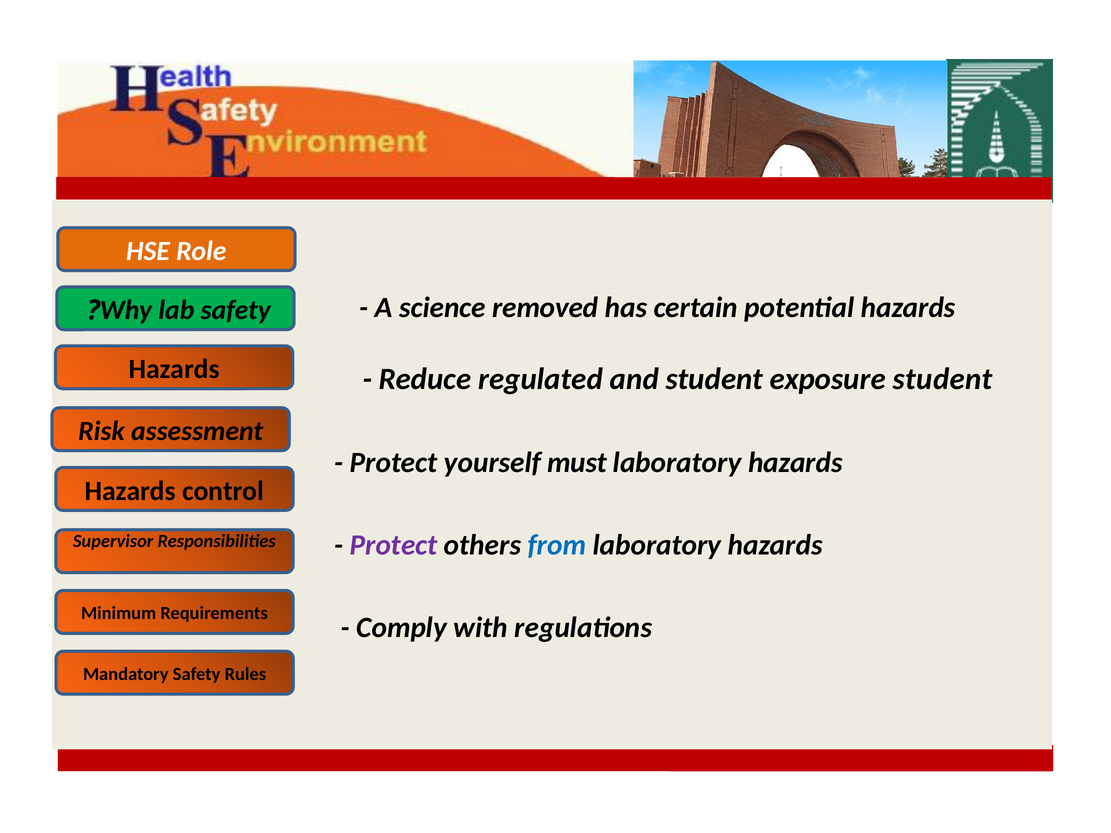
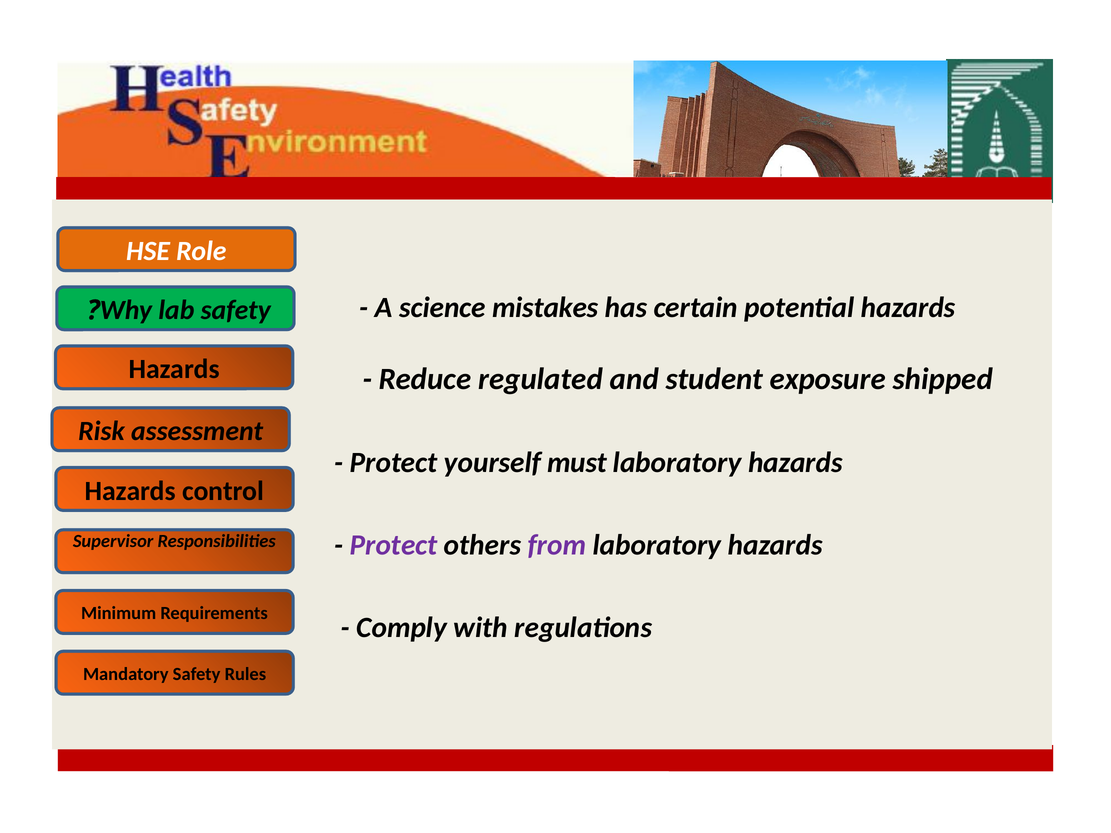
removed: removed -> mistakes
exposure student: student -> shipped
from colour: blue -> purple
